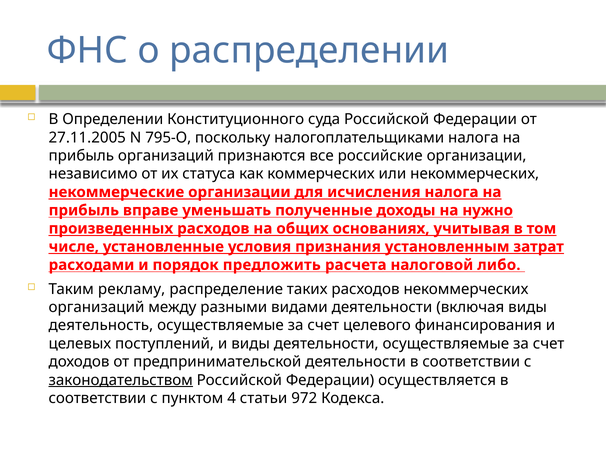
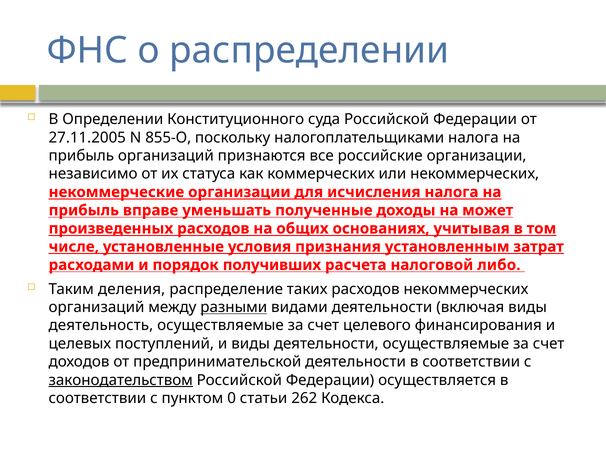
795-О: 795-О -> 855-О
нужно: нужно -> может
предложить: предложить -> получивших
рекламу: рекламу -> деления
разными underline: none -> present
4: 4 -> 0
972: 972 -> 262
